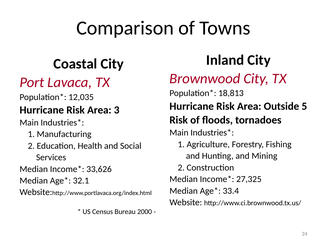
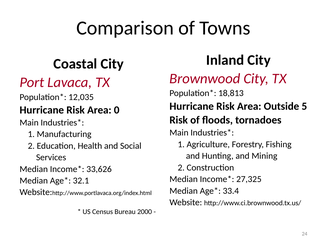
3: 3 -> 0
